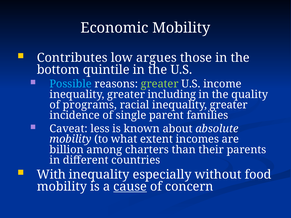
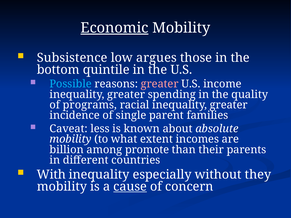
Economic underline: none -> present
Contributes: Contributes -> Subsistence
greater at (160, 84) colour: light green -> pink
including: including -> spending
charters: charters -> promote
food: food -> they
